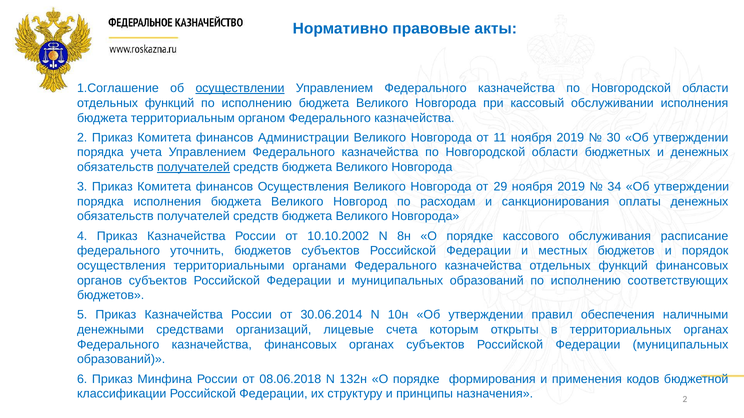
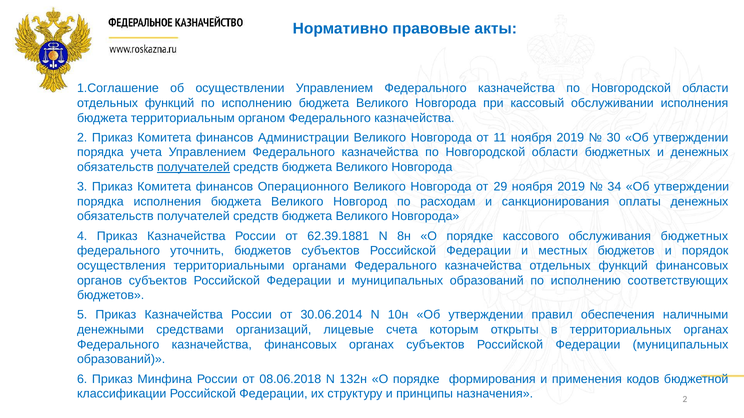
осуществлении underline: present -> none
финансов Осуществления: Осуществления -> Операционного
10.10.2002: 10.10.2002 -> 62.39.1881
обслуживания расписание: расписание -> бюджетных
